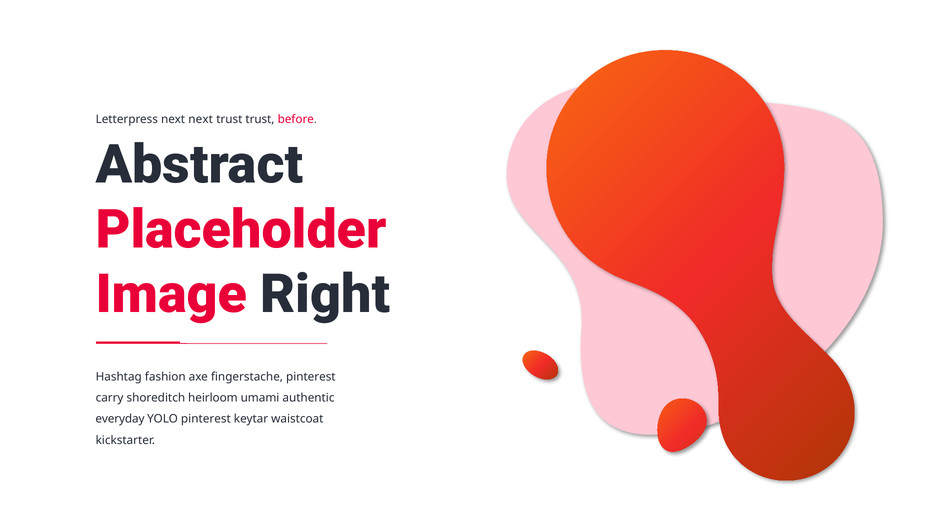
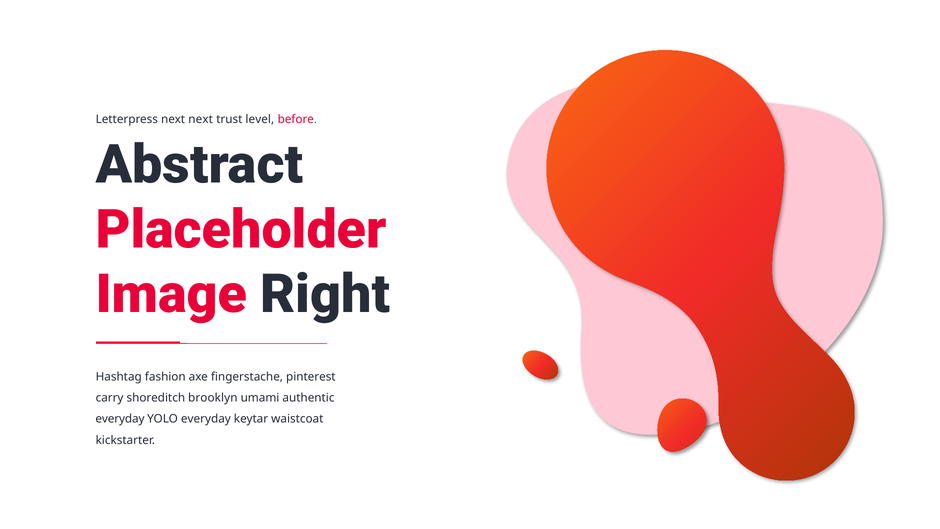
trust trust: trust -> level
heirloom: heirloom -> brooklyn
YOLO pinterest: pinterest -> everyday
